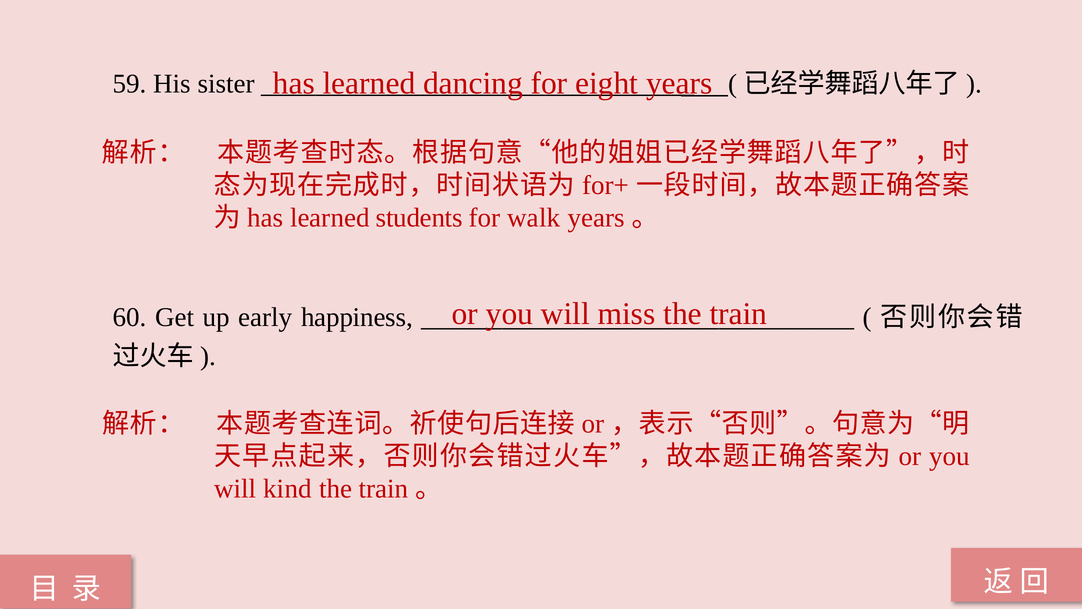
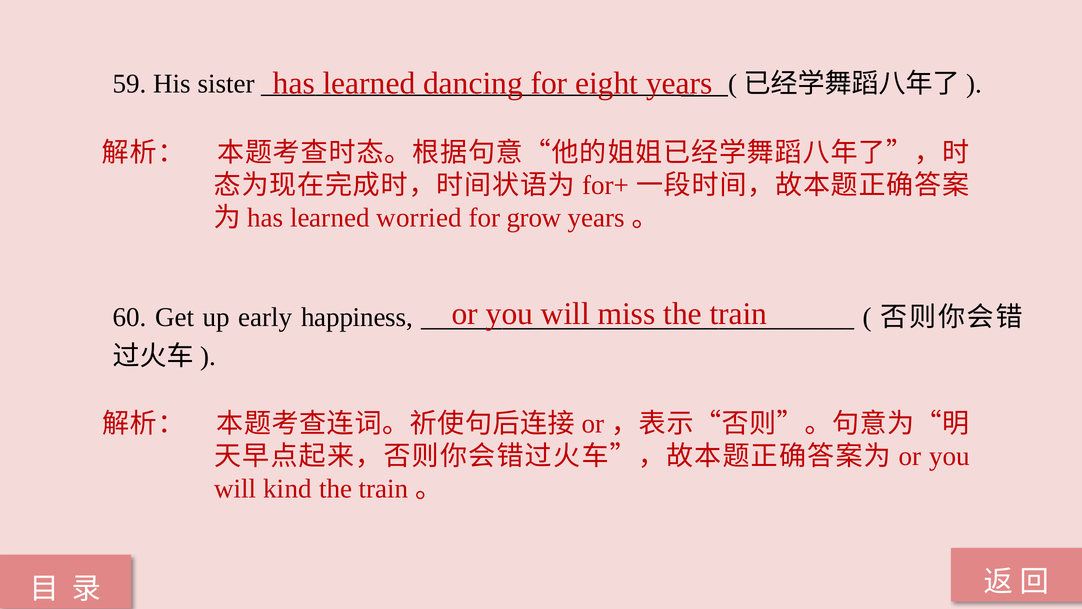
students: students -> worried
walk: walk -> grow
